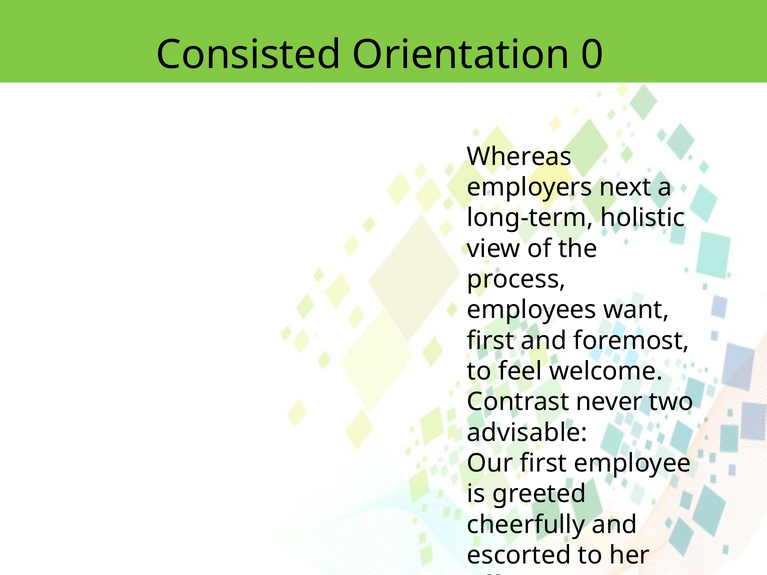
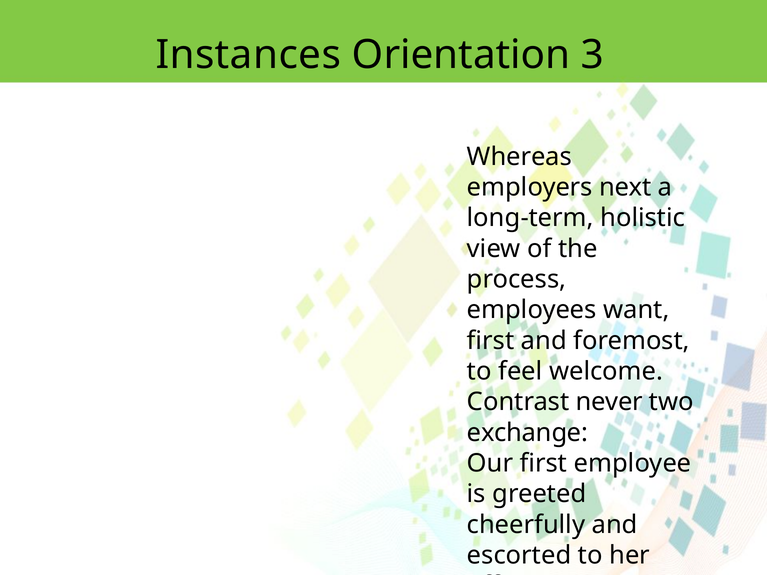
Consisted: Consisted -> Instances
0: 0 -> 3
advisable: advisable -> exchange
